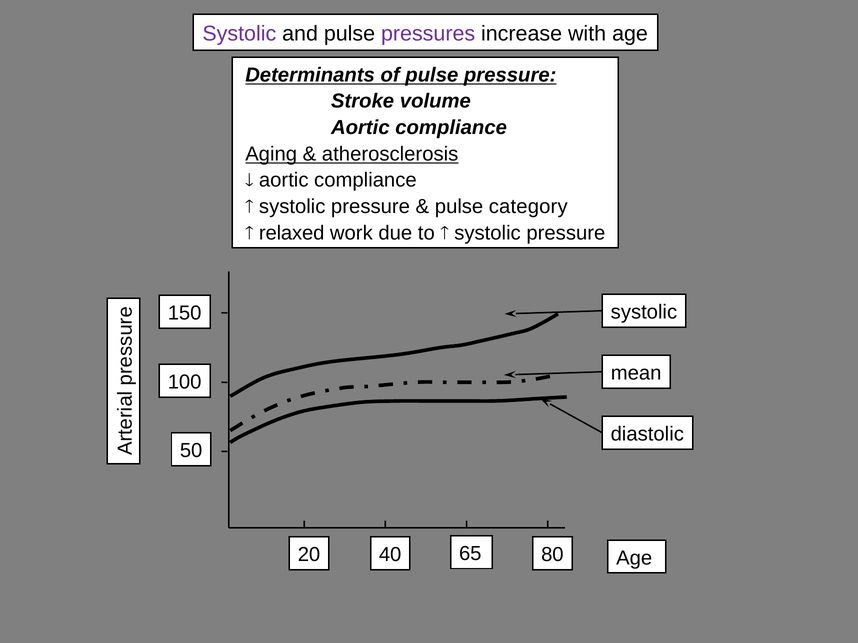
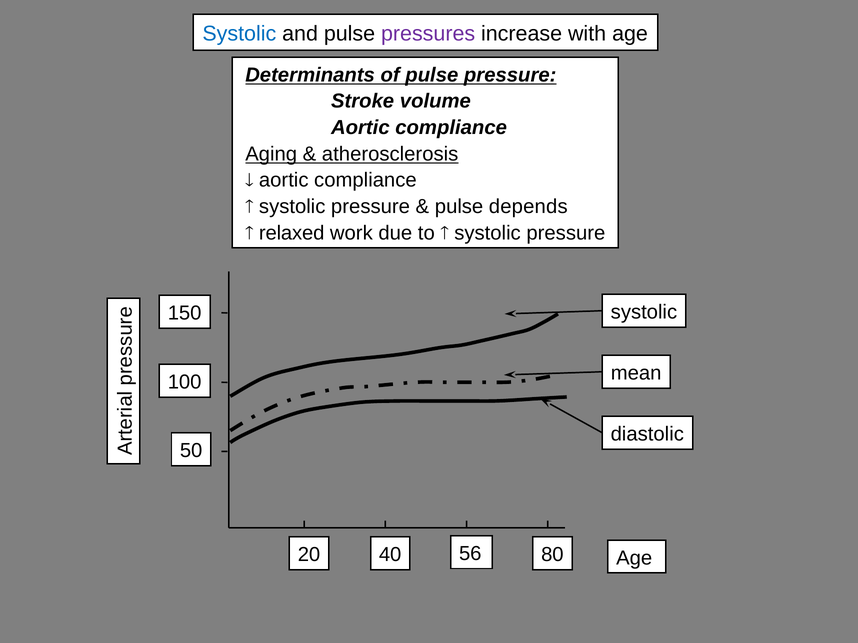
Systolic at (239, 34) colour: purple -> blue
category: category -> depends
65: 65 -> 56
